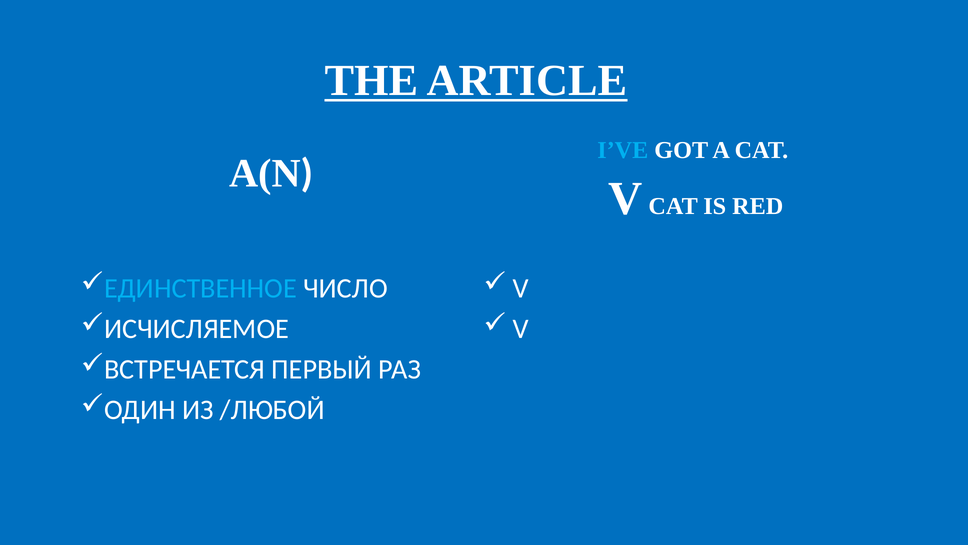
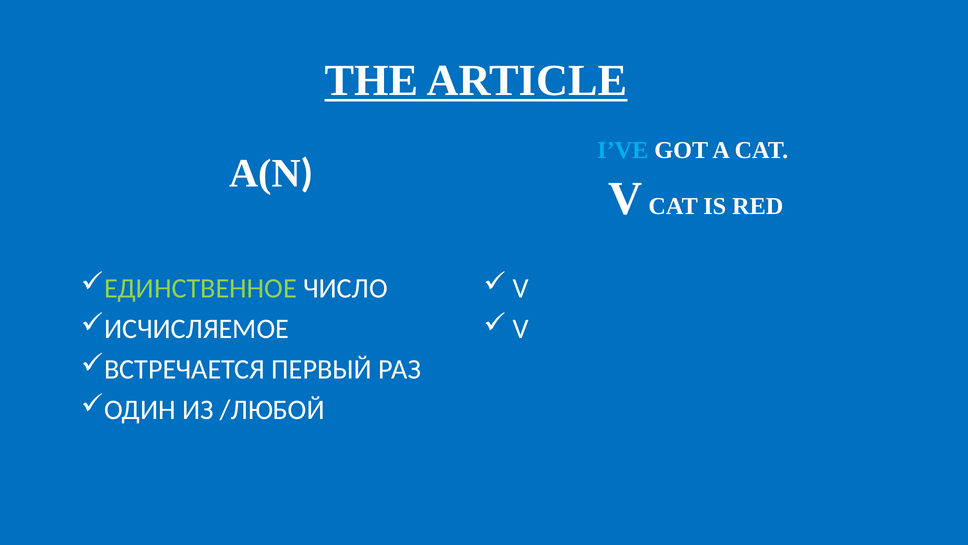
ЕДИНСТВЕННОЕ colour: light blue -> light green
